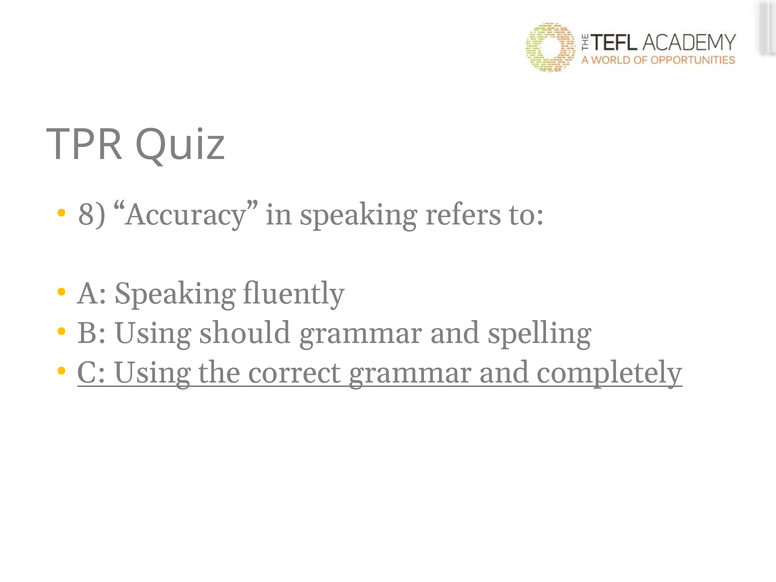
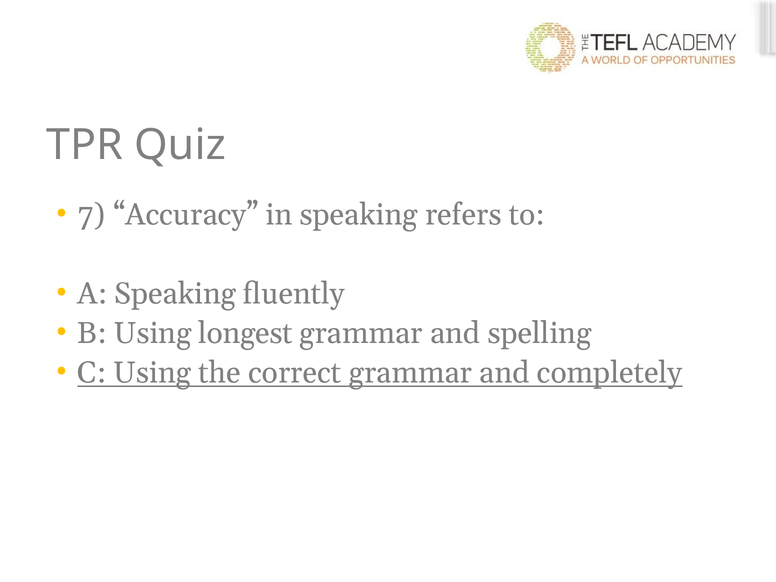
8: 8 -> 7
should: should -> longest
